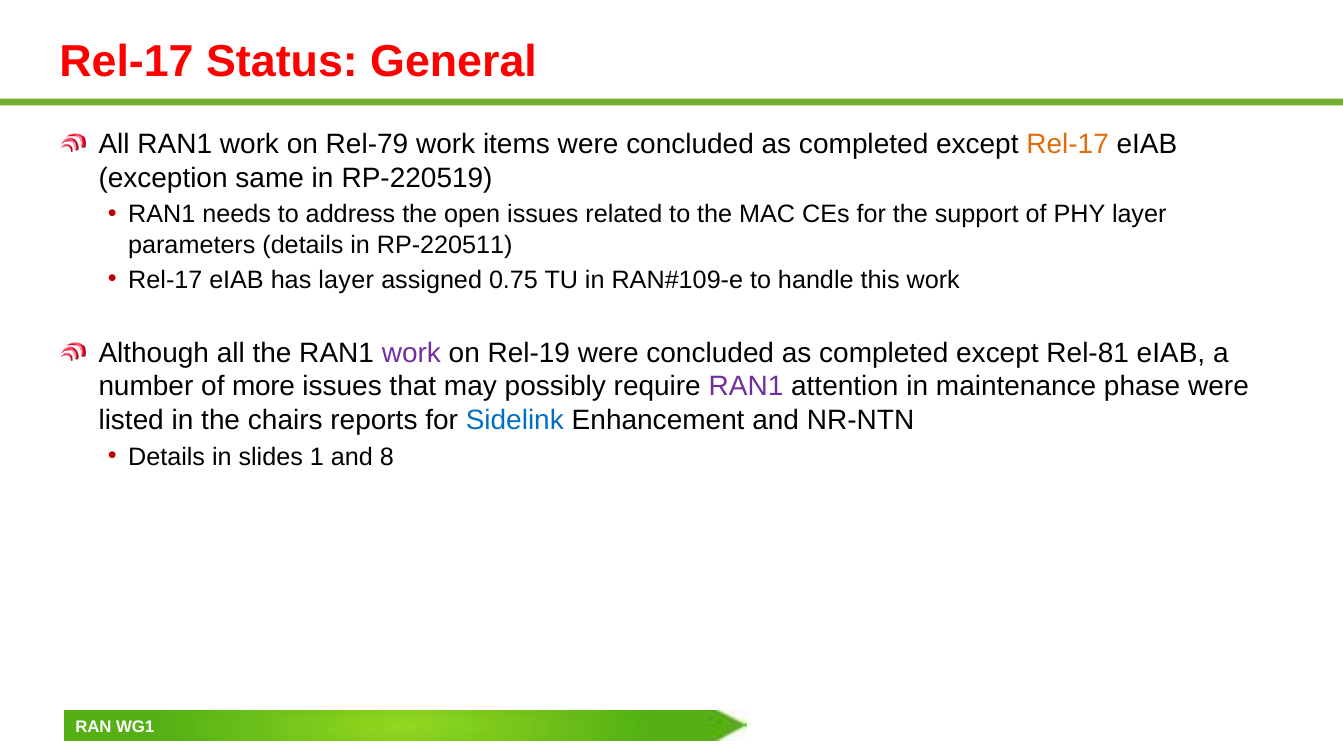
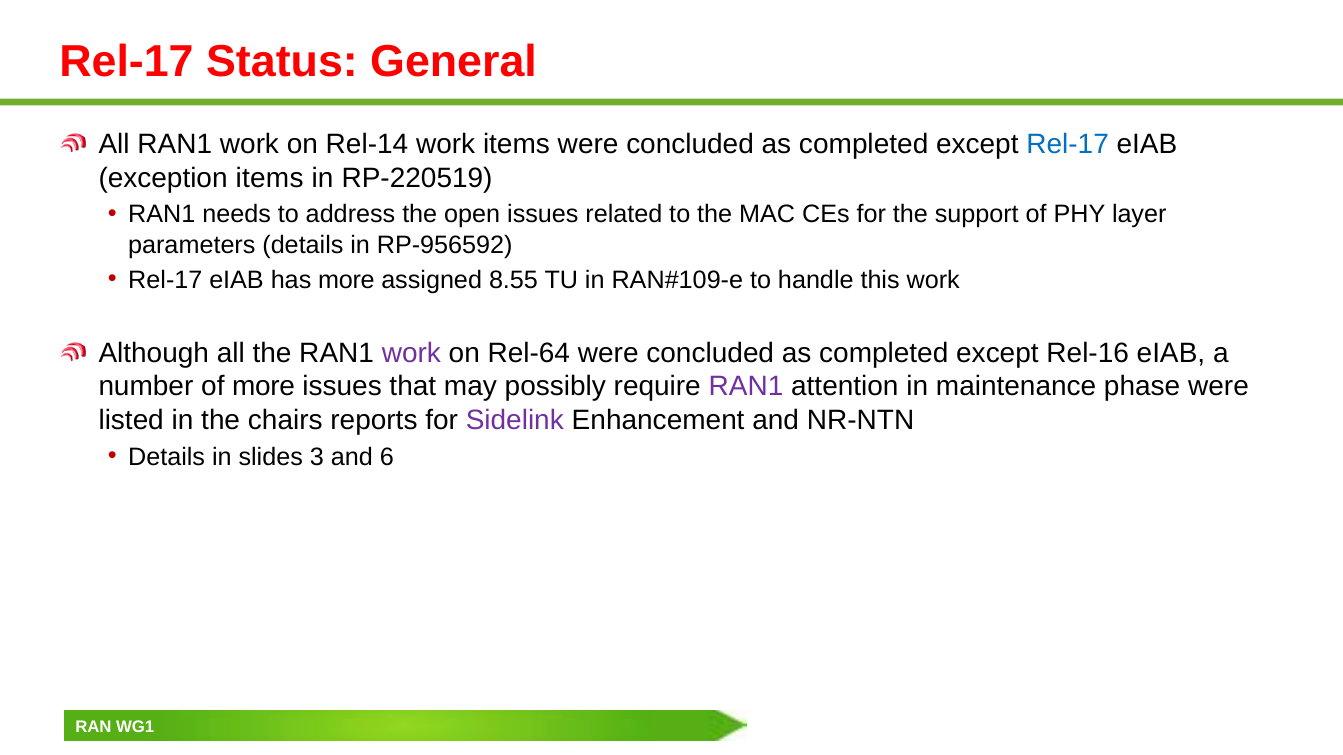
Rel-79: Rel-79 -> Rel-14
Rel-17 at (1068, 144) colour: orange -> blue
exception same: same -> items
RP-220511: RP-220511 -> RP-956592
has layer: layer -> more
0.75: 0.75 -> 8.55
Rel-19: Rel-19 -> Rel-64
Rel-81: Rel-81 -> Rel-16
Sidelink colour: blue -> purple
1: 1 -> 3
8: 8 -> 6
